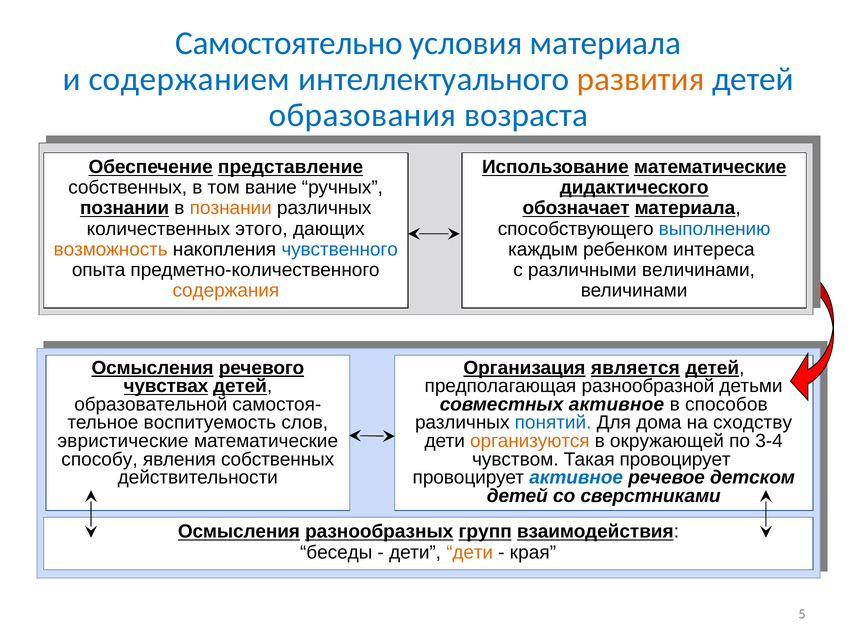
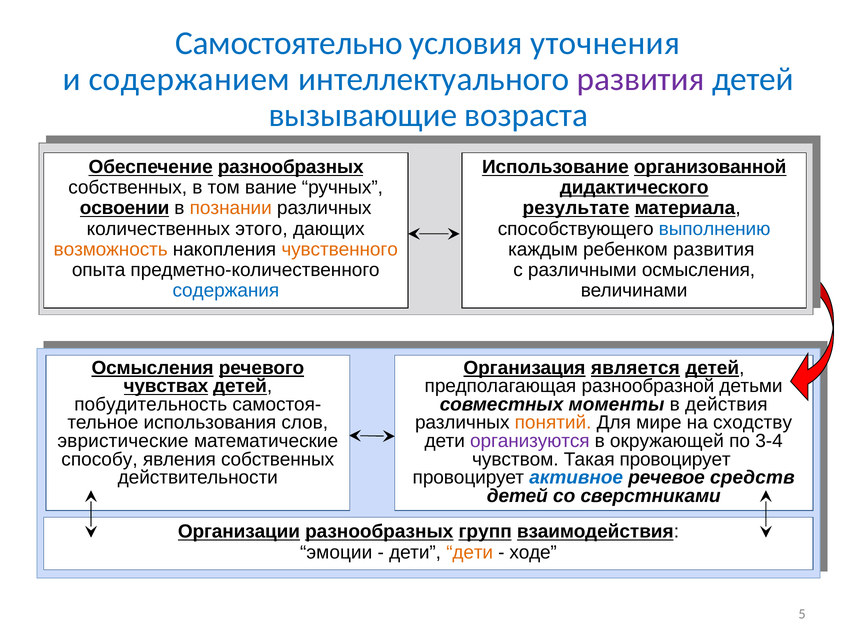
условия материала: материала -> уточнения
развития at (641, 79) colour: orange -> purple
образования: образования -> вызывающие
Обеспечение представление: представление -> разнообразных
Использование математические: математические -> организованной
познании at (125, 208): познании -> освоении
обозначает: обозначает -> результате
чувственного colour: blue -> orange
ребенком интереса: интереса -> развития
различными величинами: величинами -> осмысления
содержания colour: orange -> blue
образовательной: образовательной -> побудительность
совместных активное: активное -> моменты
способов: способов -> действия
воспитуемость: воспитуемость -> использования
понятий colour: blue -> orange
дома: дома -> мире
организуются colour: orange -> purple
детском: детском -> средств
Осмысления at (239, 531): Осмысления -> Организации
беседы: беседы -> эмоции
края: края -> ходе
